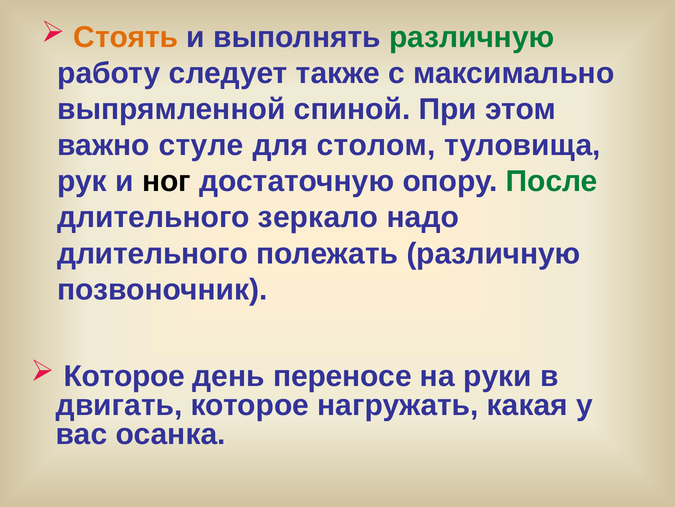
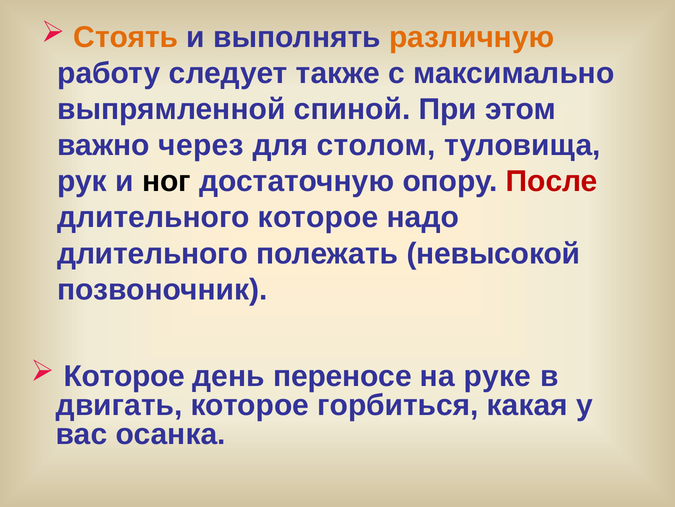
различную at (472, 37) colour: green -> orange
стуле: стуле -> через
После colour: green -> red
длительного зеркало: зеркало -> которое
полежать различную: различную -> невысокой
руки: руки -> руке
нагружать: нагружать -> горбиться
